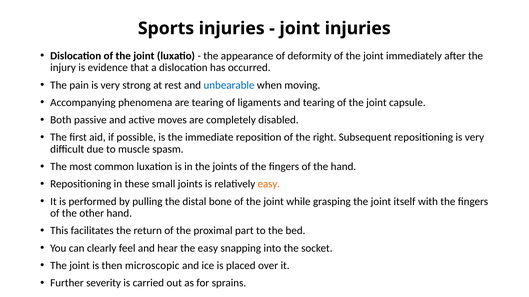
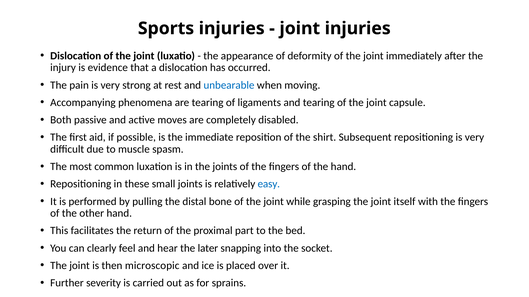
right: right -> shirt
easy at (269, 184) colour: orange -> blue
the easy: easy -> later
